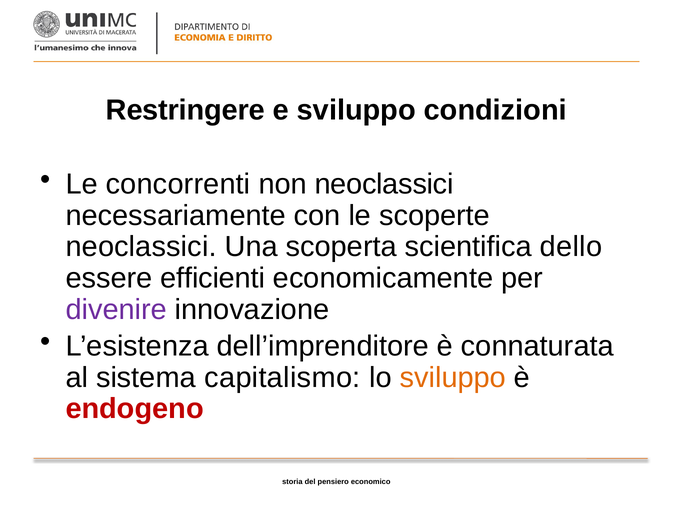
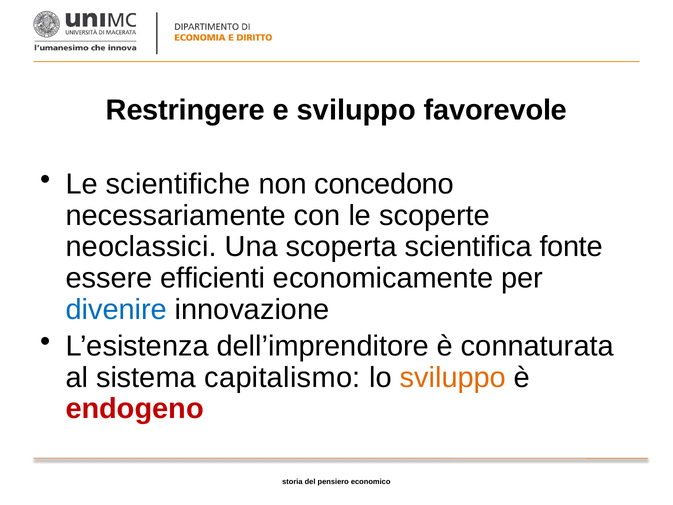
condizioni: condizioni -> favorevole
concorrenti: concorrenti -> scientifiche
non neoclassici: neoclassici -> concedono
dello: dello -> fonte
divenire colour: purple -> blue
